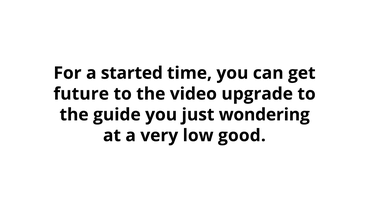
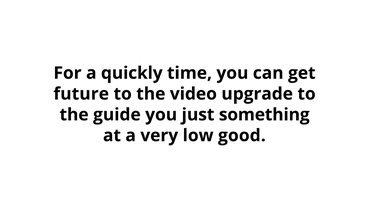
started: started -> quickly
wondering: wondering -> something
